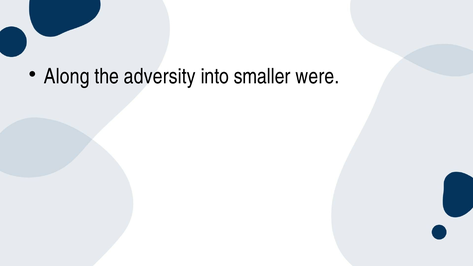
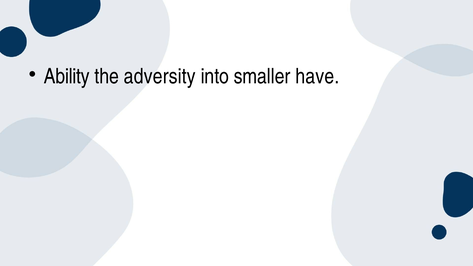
Along: Along -> Ability
were: were -> have
